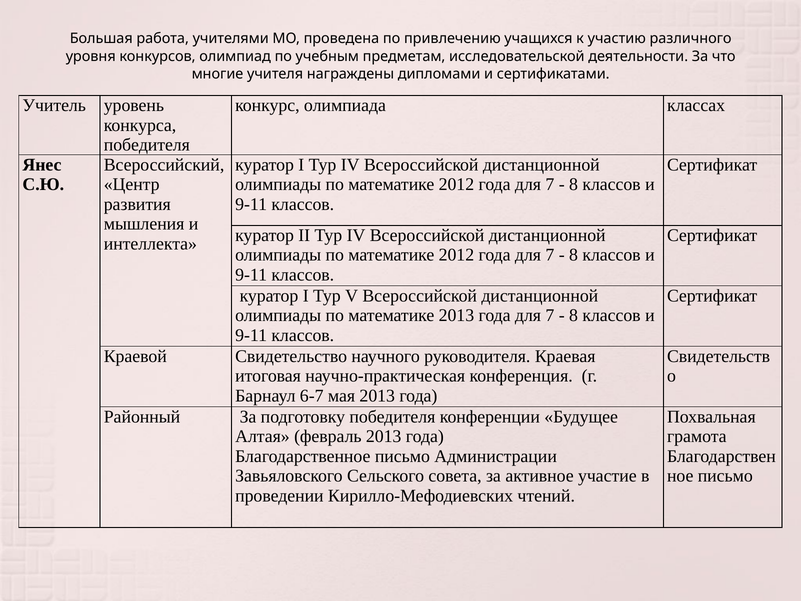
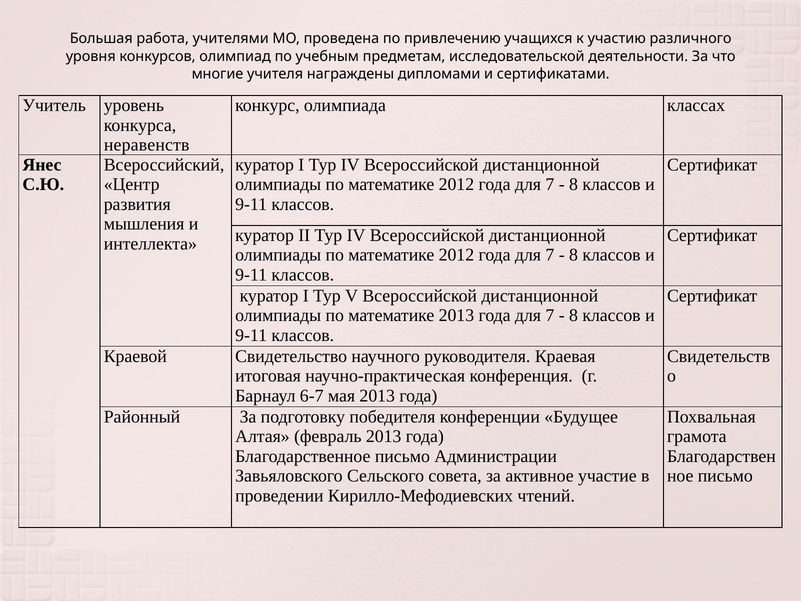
победителя at (147, 145): победителя -> неравенств
